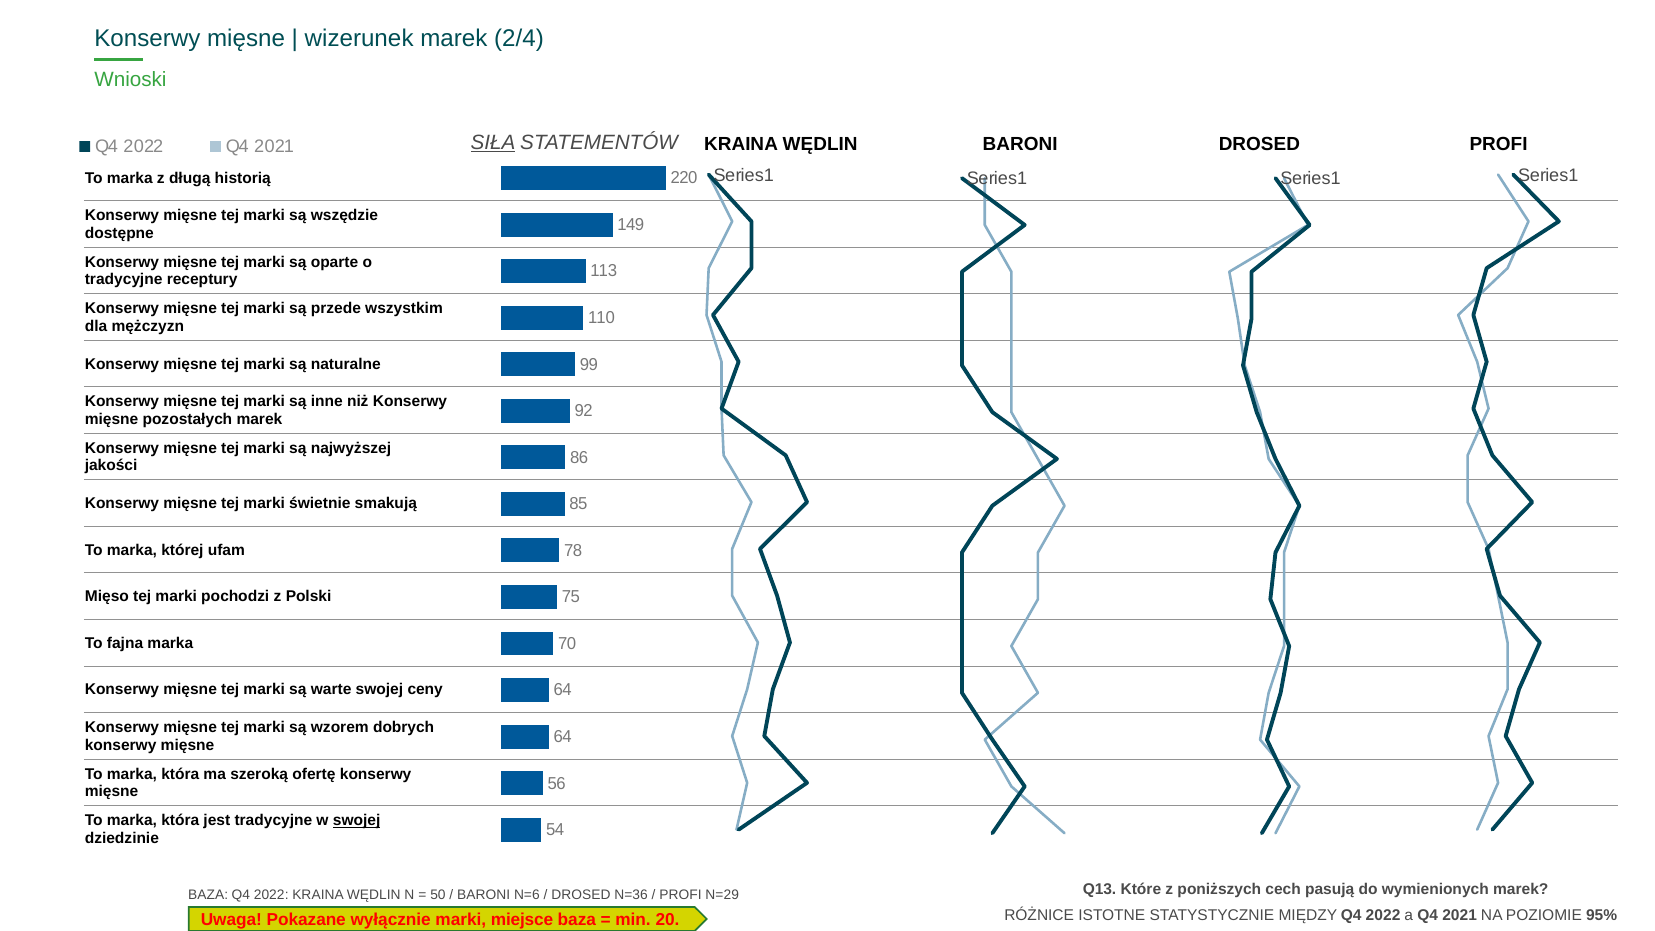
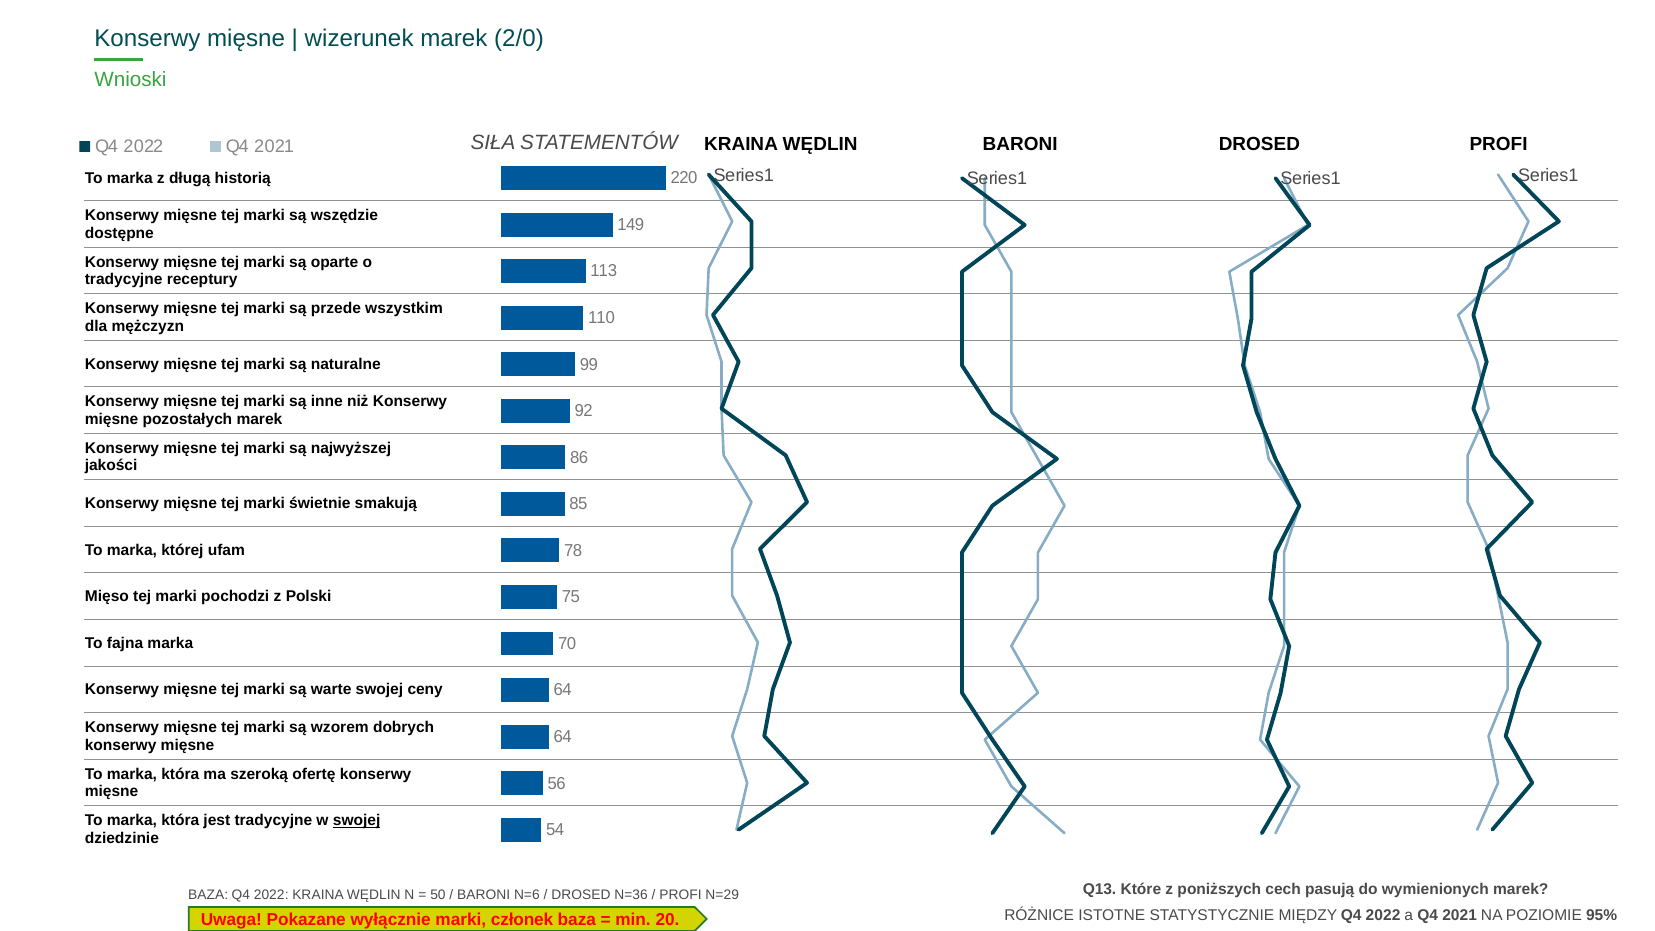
2/4: 2/4 -> 2/0
SIŁA underline: present -> none
miejsce: miejsce -> członek
